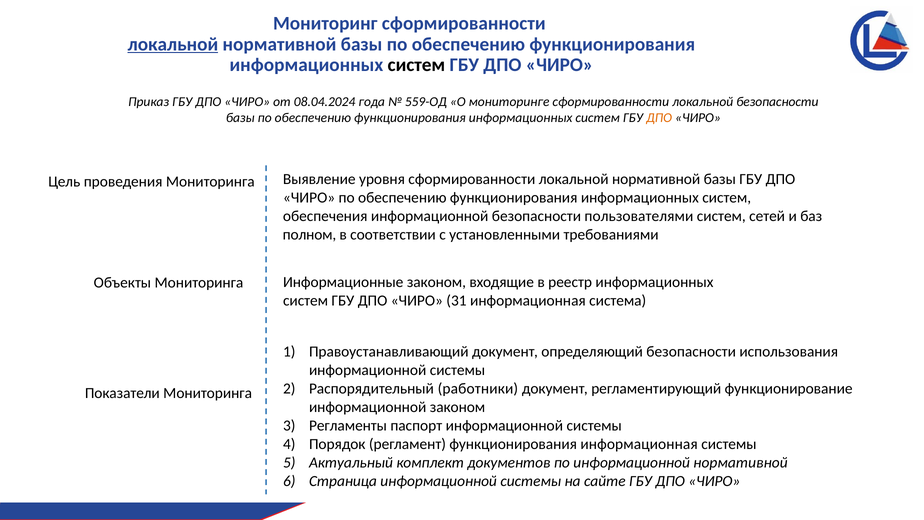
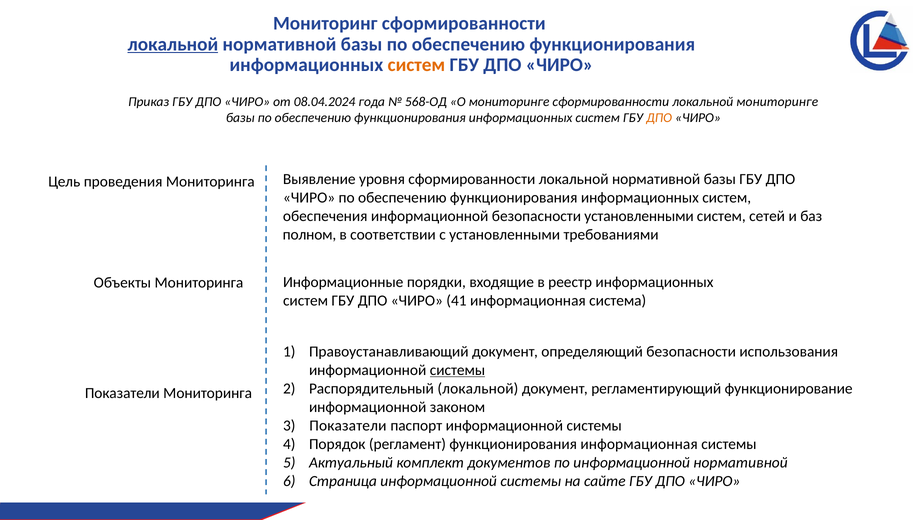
систем at (416, 65) colour: black -> orange
559-ОД: 559-ОД -> 568-ОД
локальной безопасности: безопасности -> мониторинге
безопасности пользователями: пользователями -> установленными
Информационные законом: законом -> порядки
31: 31 -> 41
системы at (458, 370) underline: none -> present
Распорядительный работники: работники -> локальной
Регламенты at (348, 425): Регламенты -> Показатели
